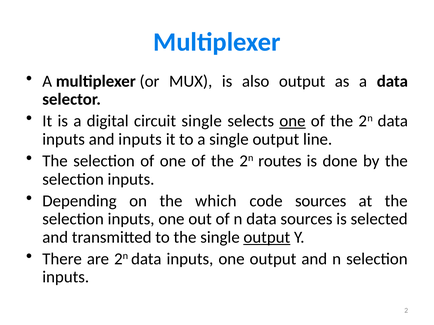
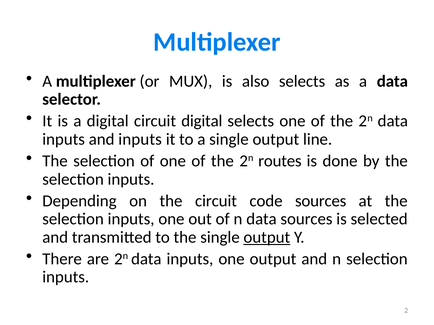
also output: output -> selects
circuit single: single -> digital
one at (292, 121) underline: present -> none
the which: which -> circuit
